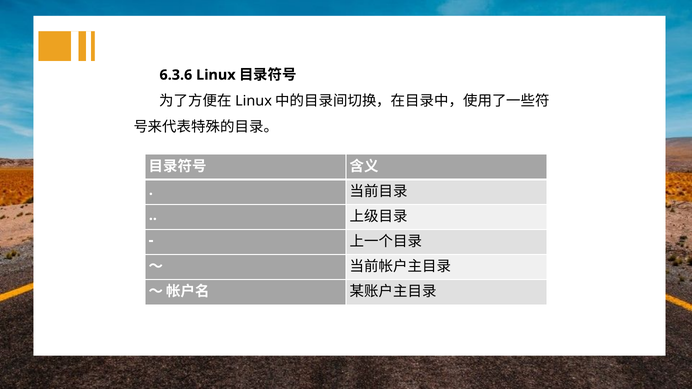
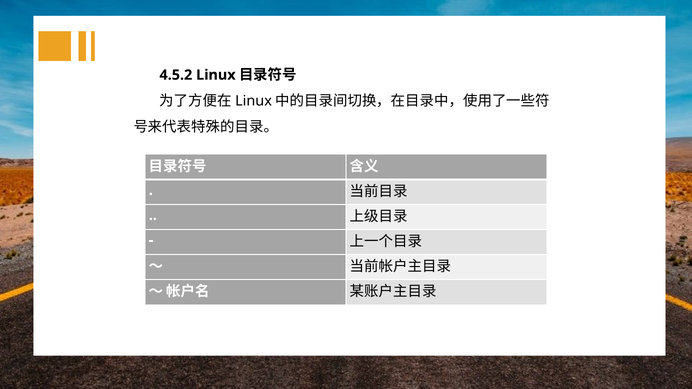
6.3.6: 6.3.6 -> 4.5.2
